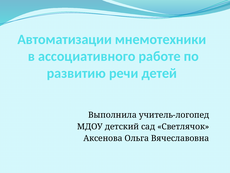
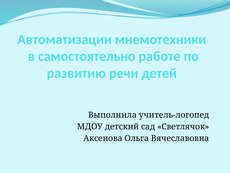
ассоциативного: ассоциативного -> самостоятельно
